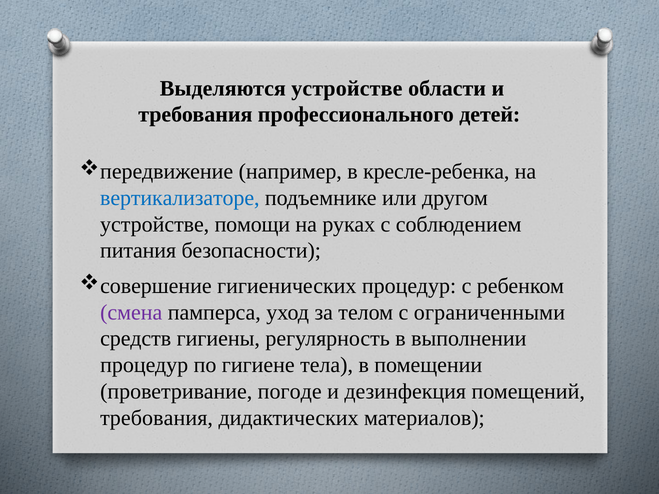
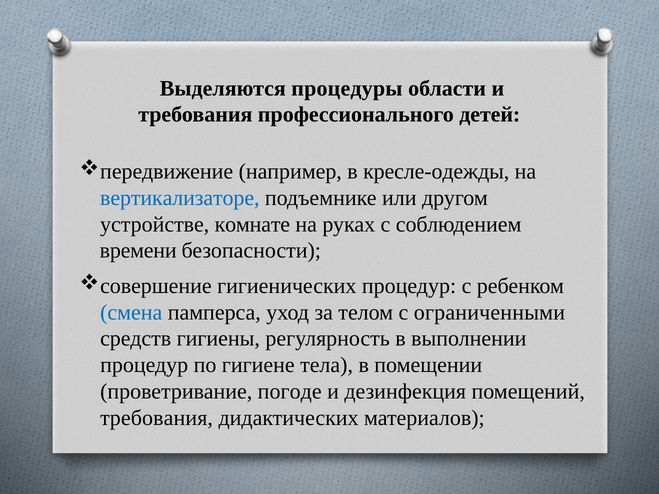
Выделяются устройстве: устройстве -> процедуры
кресле-ребенка: кресле-ребенка -> кресле-одежды
помощи: помощи -> комнате
питания: питания -> времени
смена colour: purple -> blue
